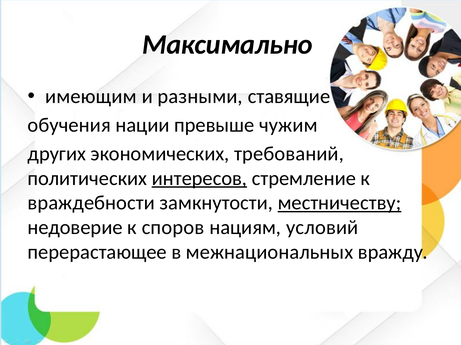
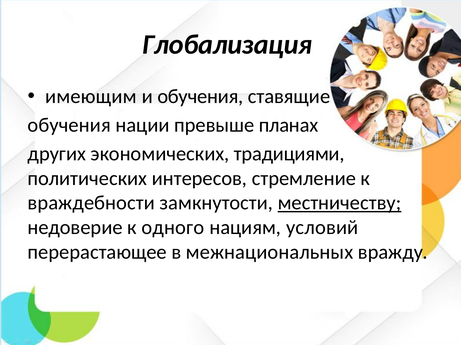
Максимально: Максимально -> Глобализация
и разными: разными -> обучения
чужим: чужим -> планах
требований: требований -> традициями
интересов underline: present -> none
споров: споров -> одного
